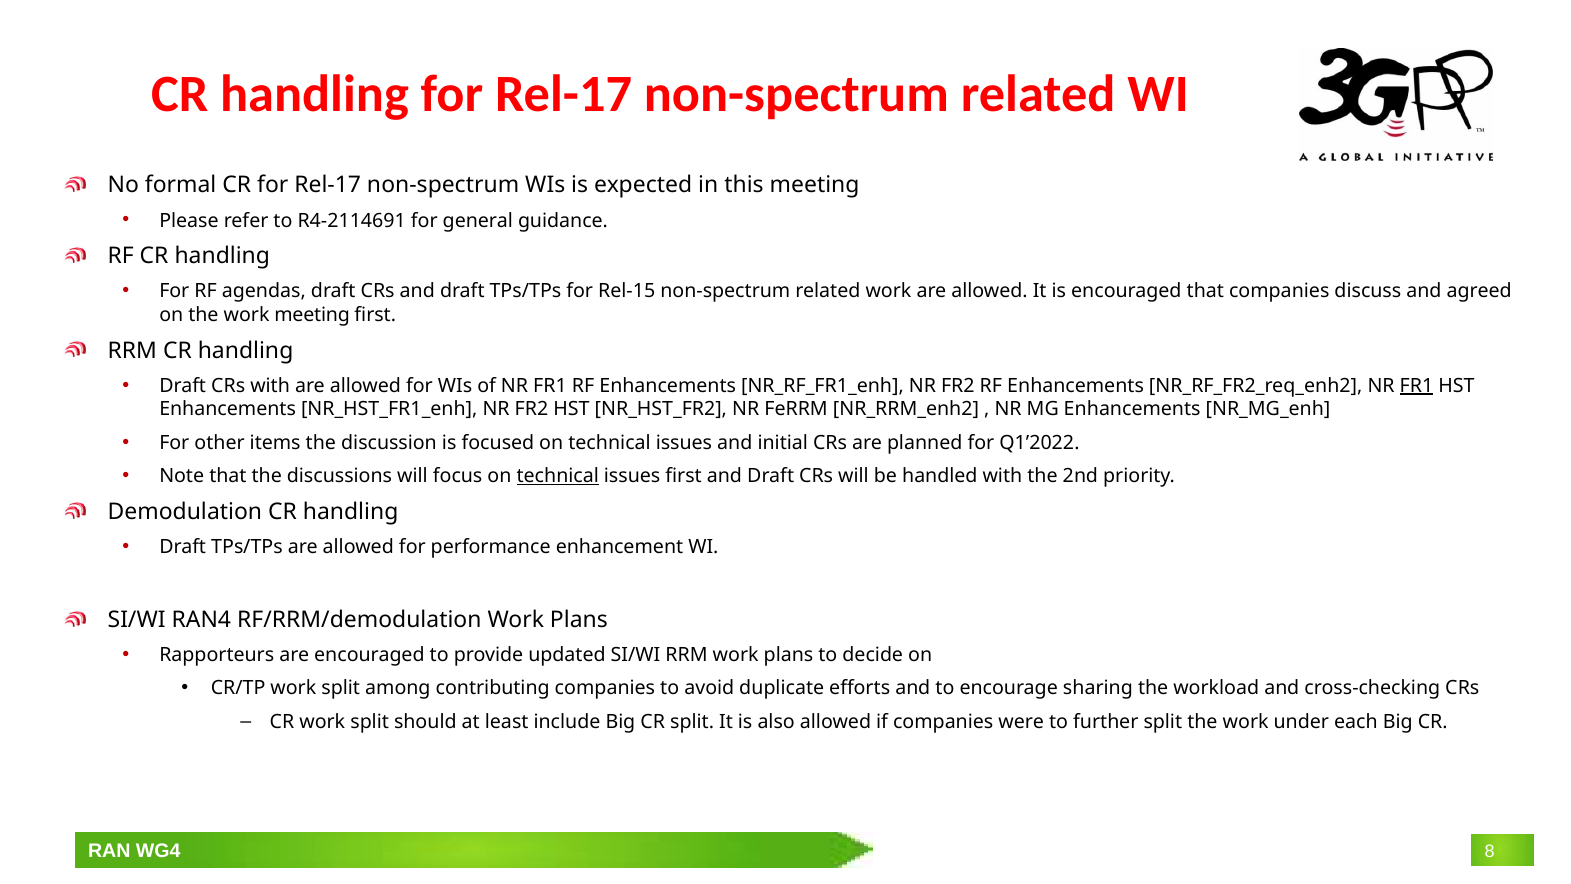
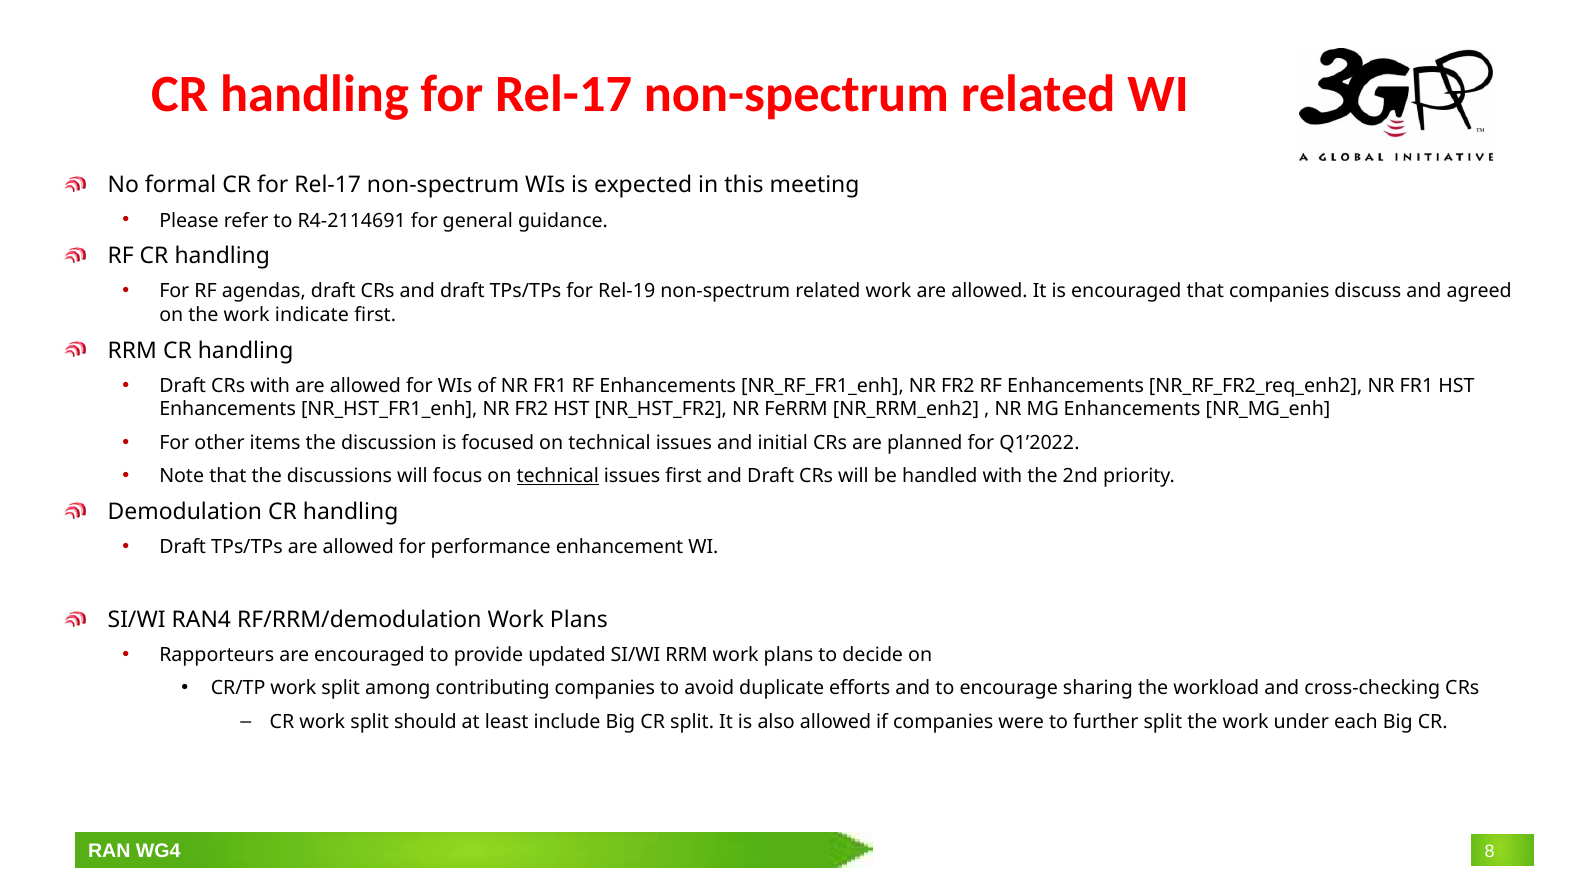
Rel-15: Rel-15 -> Rel-19
work meeting: meeting -> indicate
FR1 at (1416, 385) underline: present -> none
